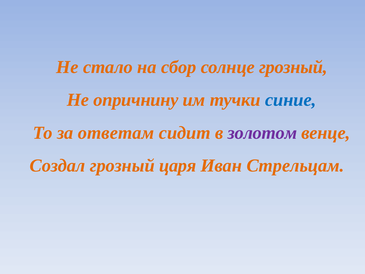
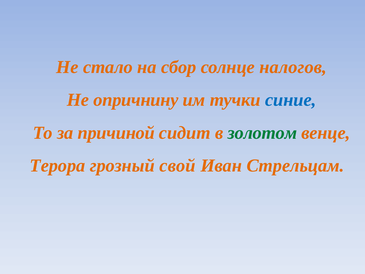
солнце грозный: грозный -> налогов
ответам: ответам -> причиной
золотом colour: purple -> green
Создал: Создал -> Терора
царя: царя -> свой
